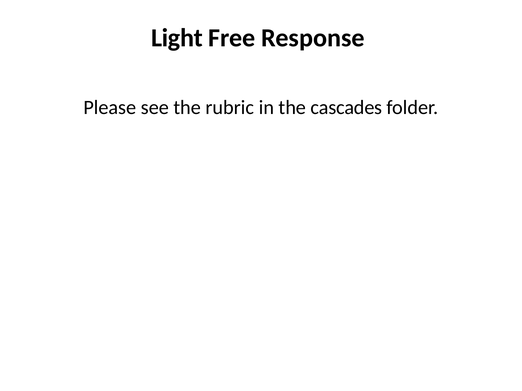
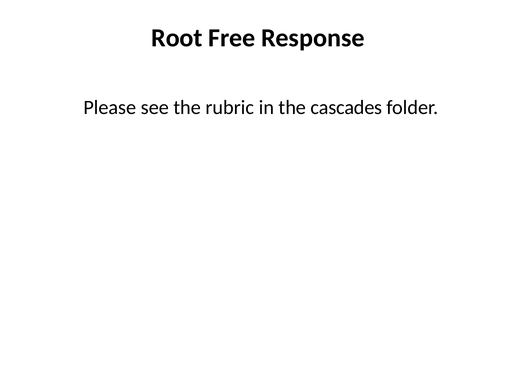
Light: Light -> Root
